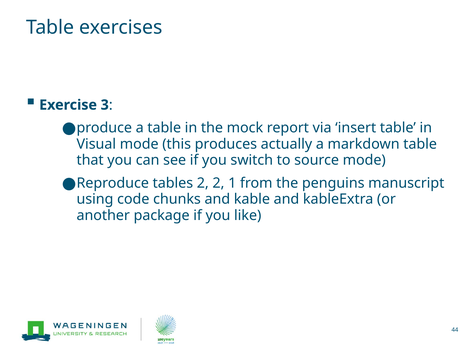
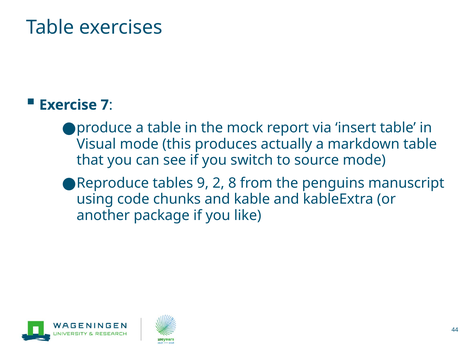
3: 3 -> 7
tables 2: 2 -> 9
1: 1 -> 8
